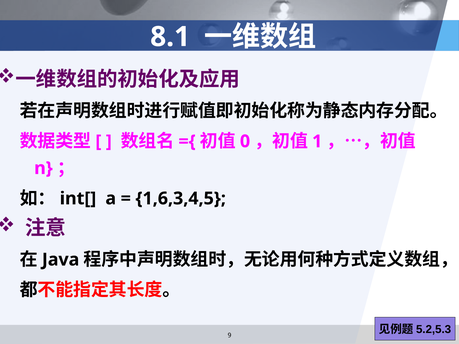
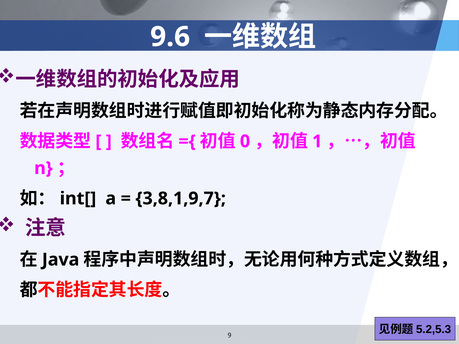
8.1: 8.1 -> 9.6
1,6,3,4,5: 1,6,3,4,5 -> 3,8,1,9,7
